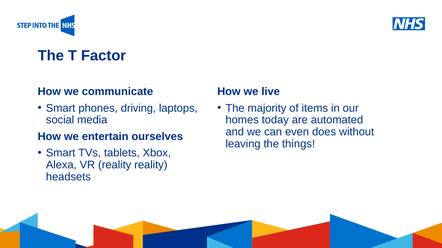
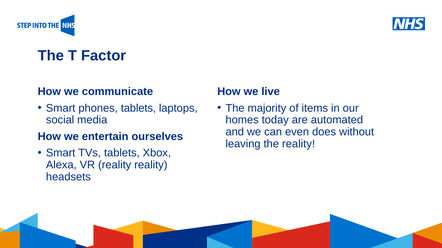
phones driving: driving -> tablets
the things: things -> reality
